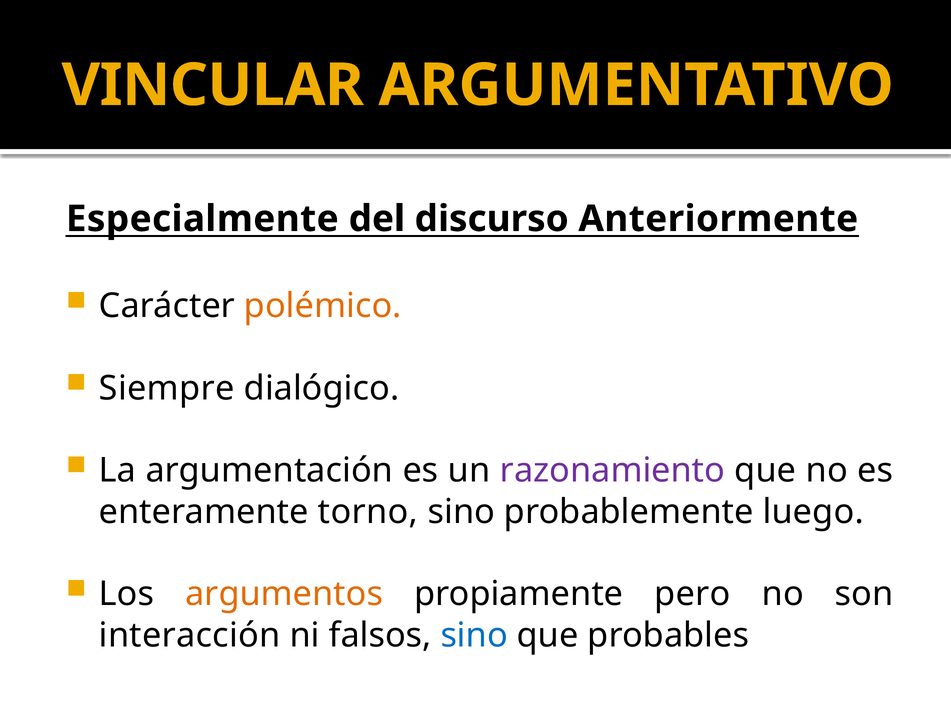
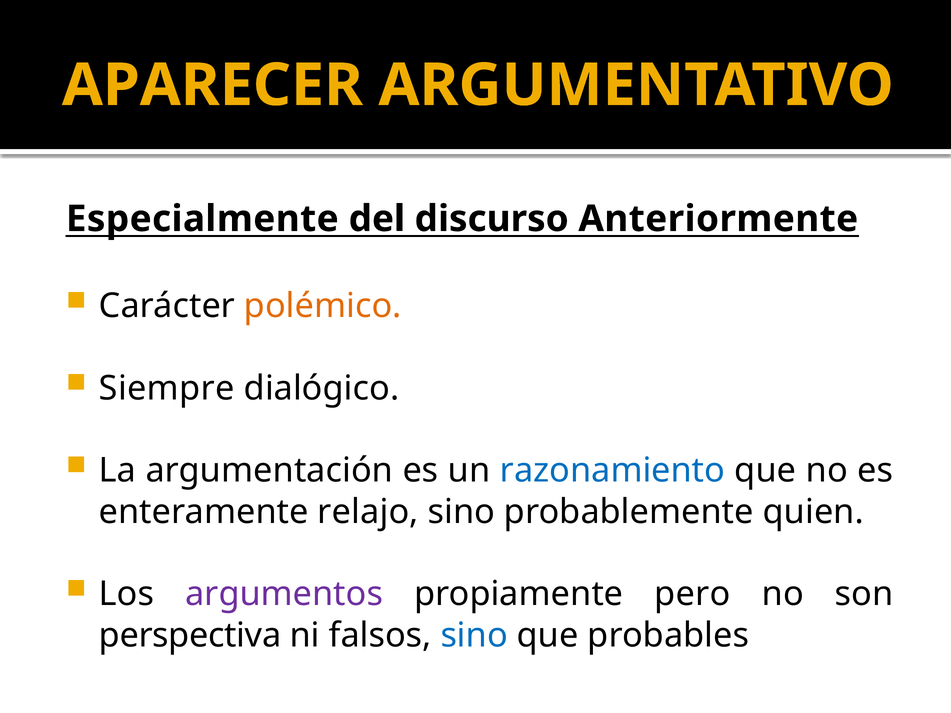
VINCULAR: VINCULAR -> APARECER
razonamiento colour: purple -> blue
torno: torno -> relajo
luego: luego -> quien
argumentos colour: orange -> purple
interacción: interacción -> perspectiva
